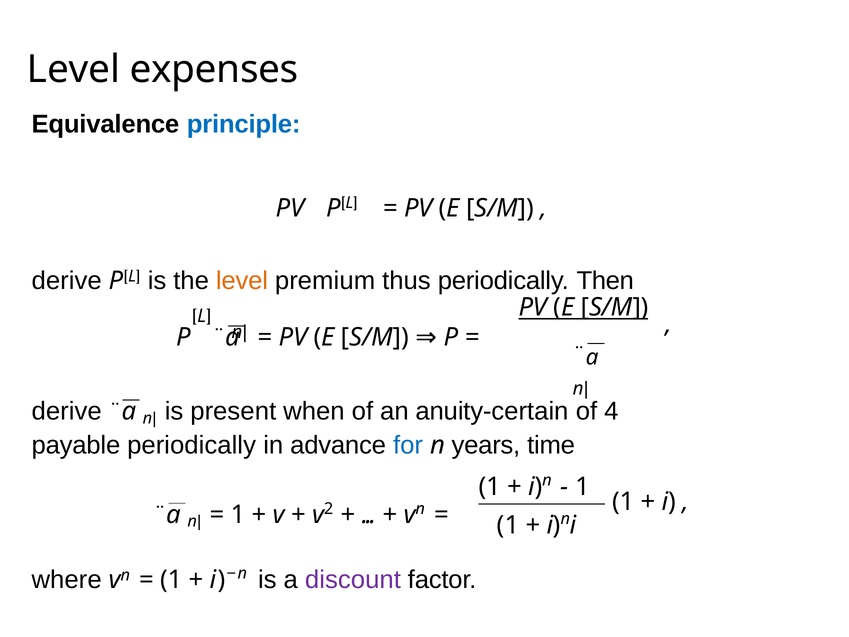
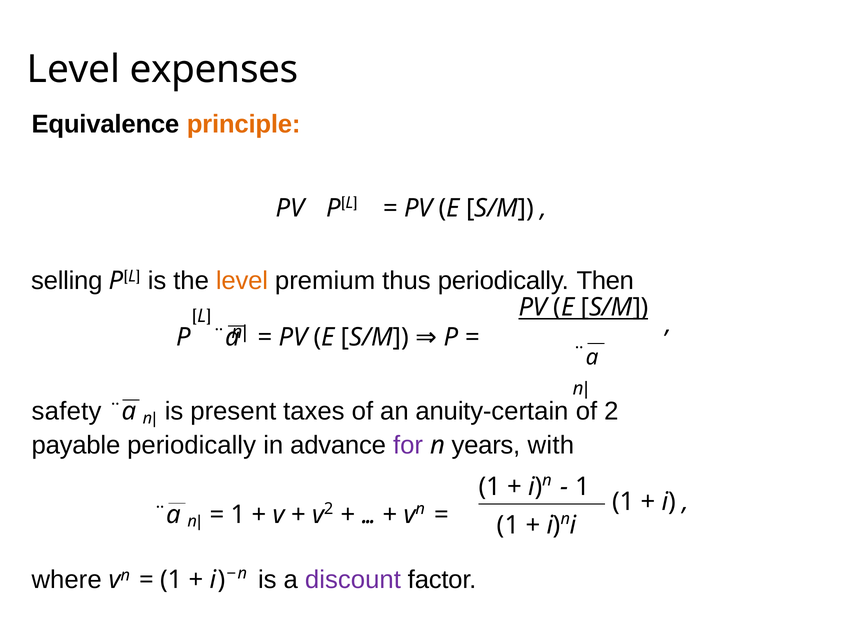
principle colour: blue -> orange
derive at (67, 281): derive -> selling
derive at (67, 412): derive -> safety
when: when -> taxes
4: 4 -> 2
for colour: blue -> purple
time: time -> with
